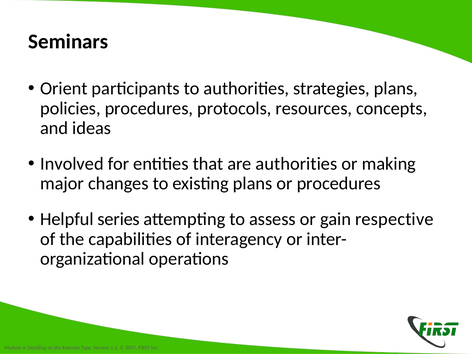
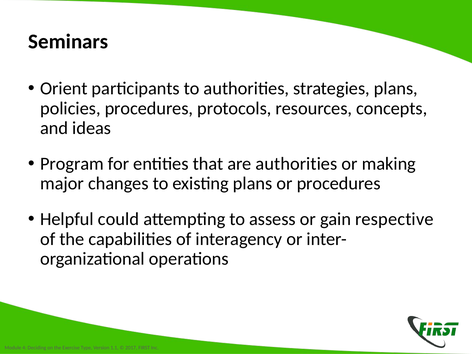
Involved: Involved -> Program
series: series -> could
